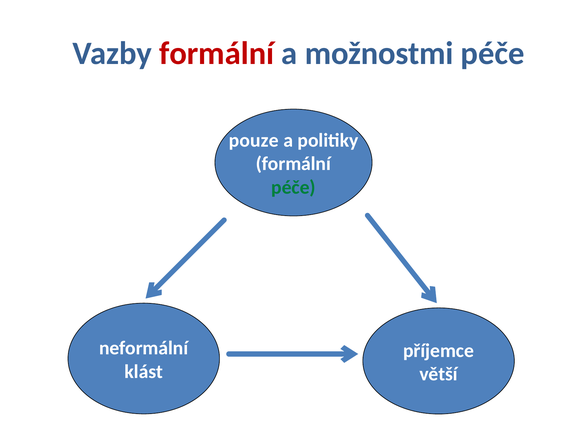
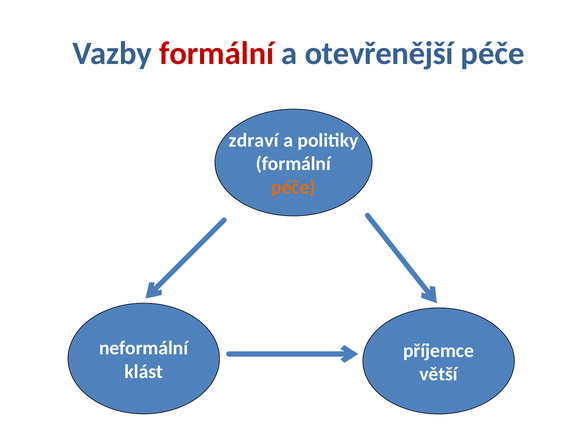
možnostmi: možnostmi -> otevřenější
pouze: pouze -> zdraví
péče at (294, 187) colour: green -> orange
